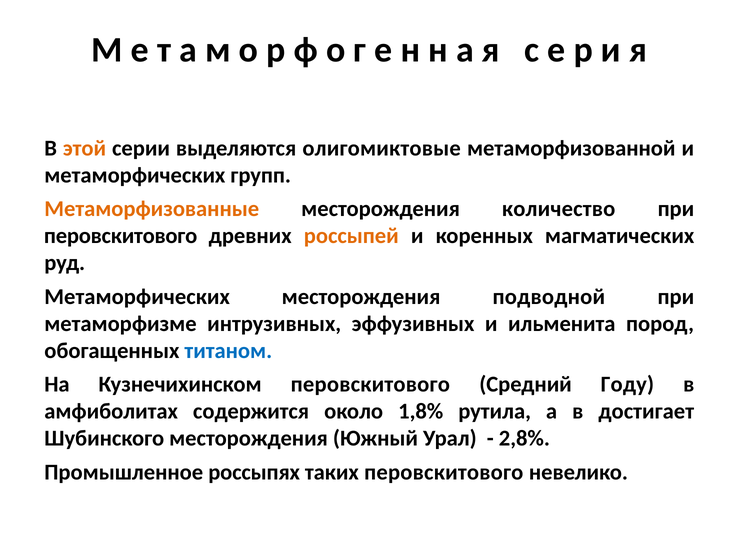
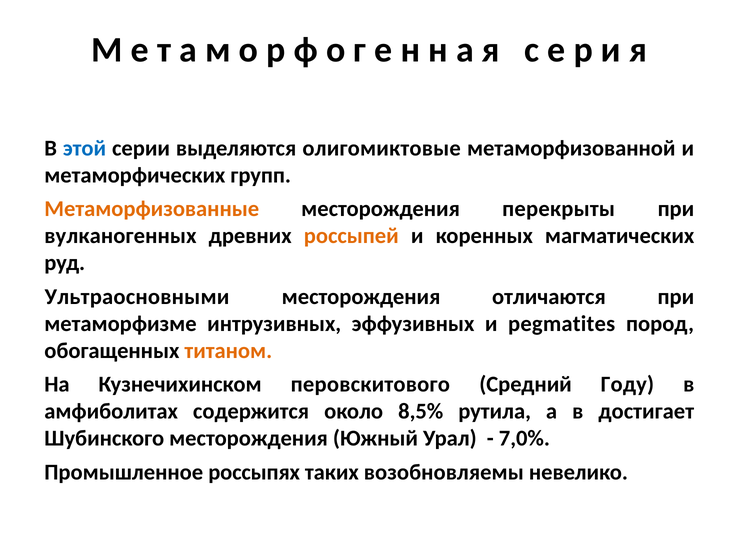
этой colour: orange -> blue
количество: количество -> перекрыты
перовскитового at (121, 236): перовскитового -> вулканогенных
Метаморфических at (137, 297): Метаморфических -> Ультраосновными
подводной: подводной -> отличаются
ильменита: ильменита -> pegmatites
титаном colour: blue -> orange
1,8%: 1,8% -> 8,5%
2,8%: 2,8% -> 7,0%
таких перовскитового: перовскитового -> возобновляемы
